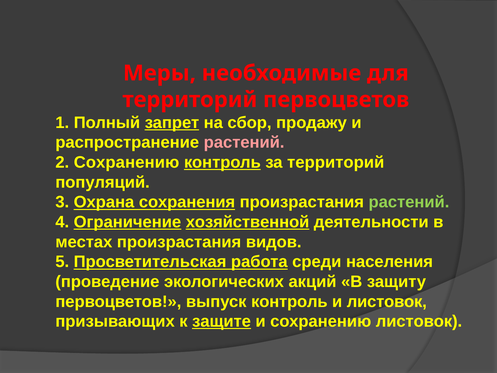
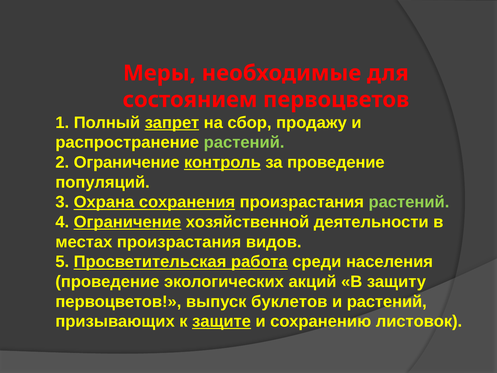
территорий at (190, 100): территорий -> состоянием
растений at (244, 142) colour: pink -> light green
2 Сохранению: Сохранению -> Ограничение
за территорий: территорий -> проведение
хозяйственной underline: present -> none
выпуск контроль: контроль -> буклетов
и листовок: листовок -> растений
